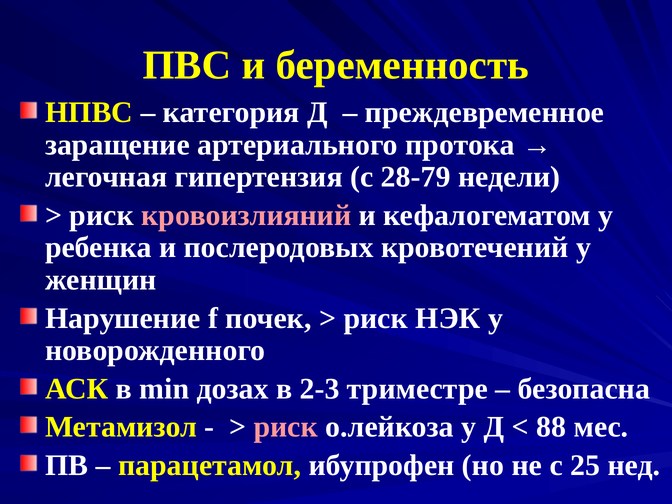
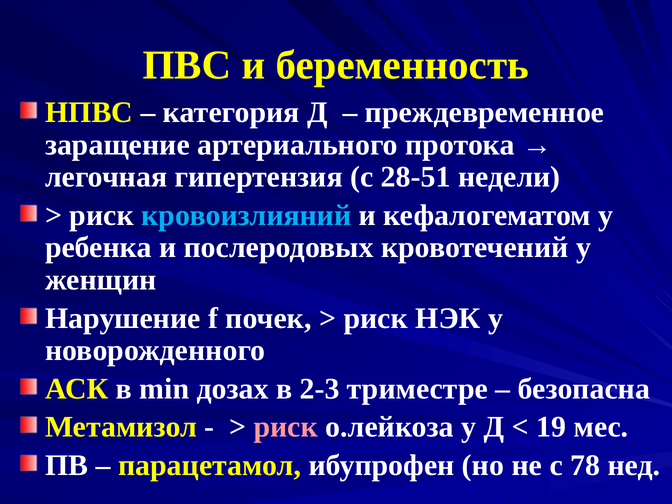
28-79: 28-79 -> 28-51
кровоизлияний colour: pink -> light blue
88: 88 -> 19
25: 25 -> 78
